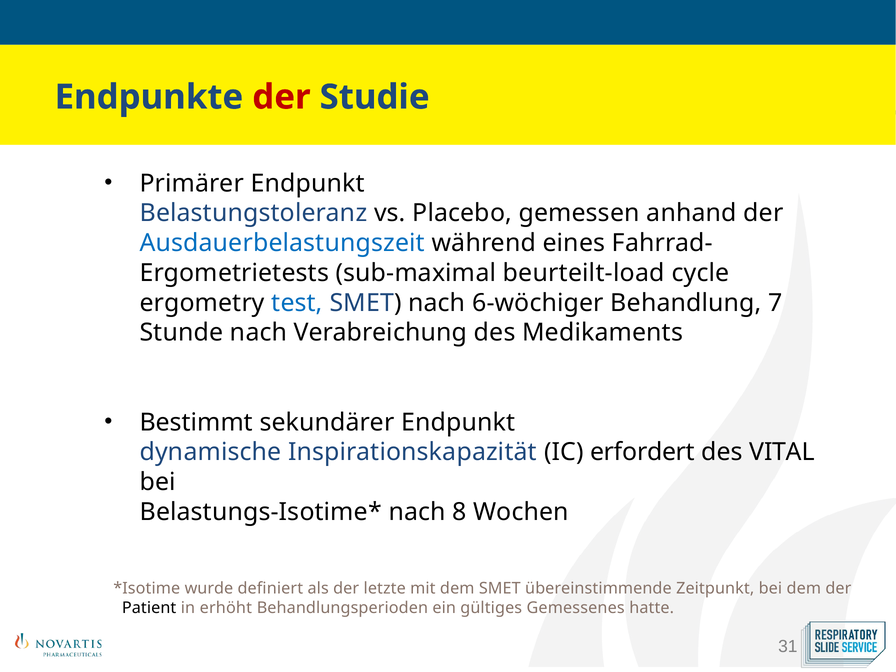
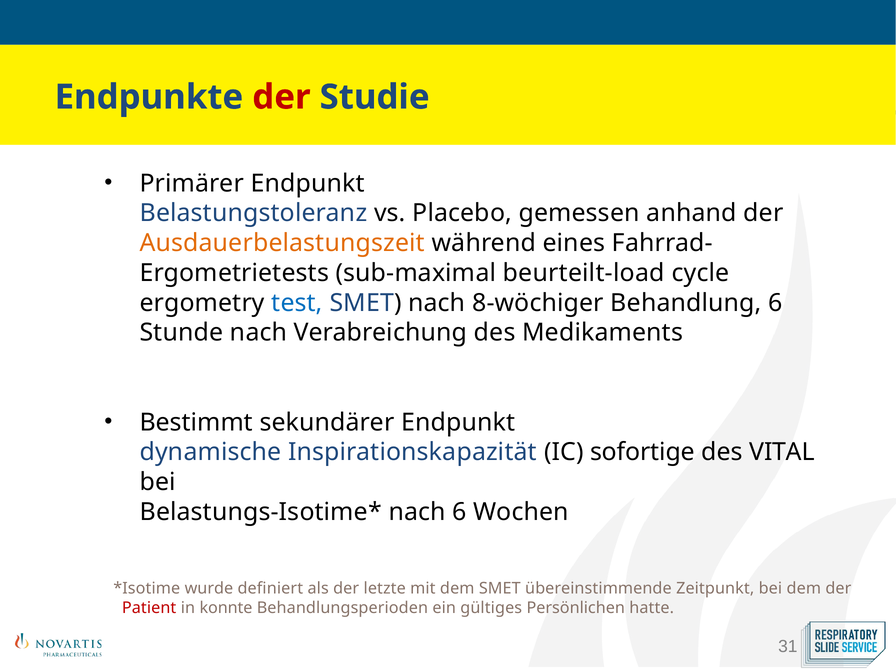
Ausdauerbelastungszeit colour: blue -> orange
6-wöchiger: 6-wöchiger -> 8-wöchiger
Behandlung 7: 7 -> 6
erfordert: erfordert -> sofortige
nach 8: 8 -> 6
Patient colour: black -> red
erhöht: erhöht -> konnte
Gemessenes: Gemessenes -> Persönlichen
